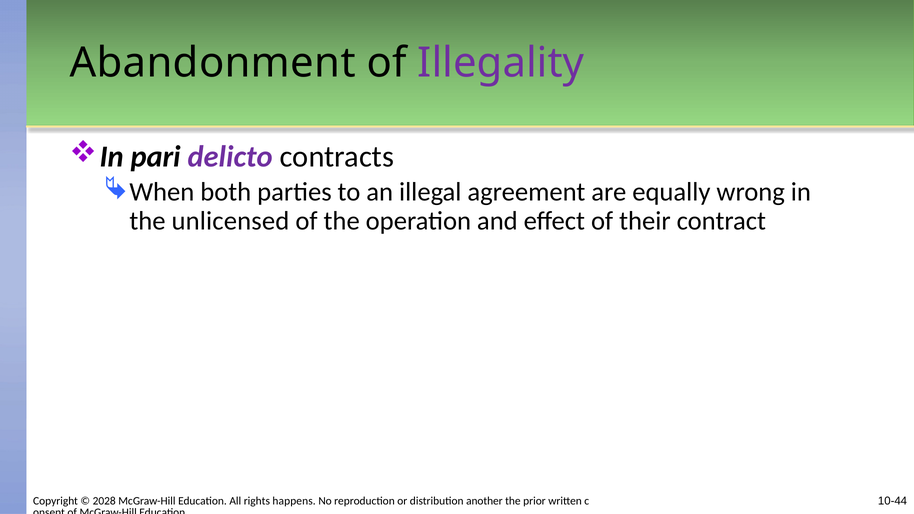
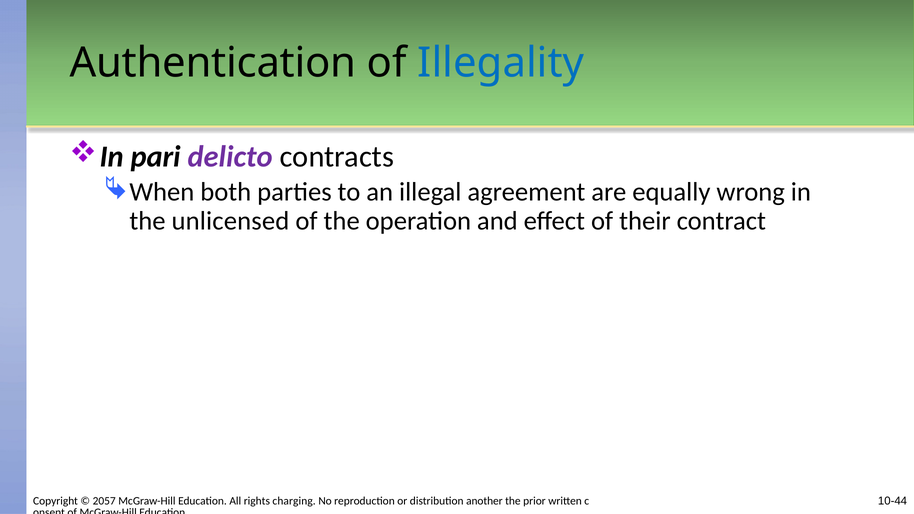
Abandonment: Abandonment -> Authentication
Illegality colour: purple -> blue
2028: 2028 -> 2057
happens: happens -> charging
